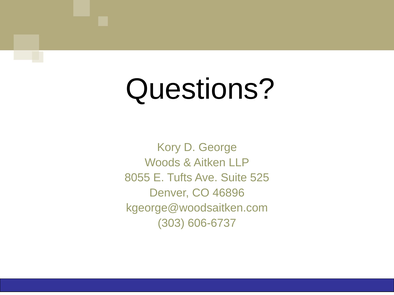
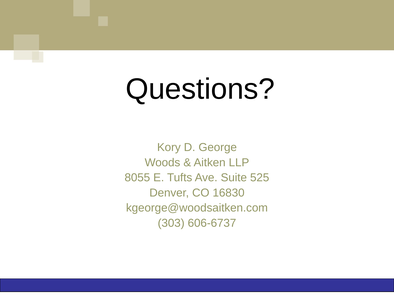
46896: 46896 -> 16830
